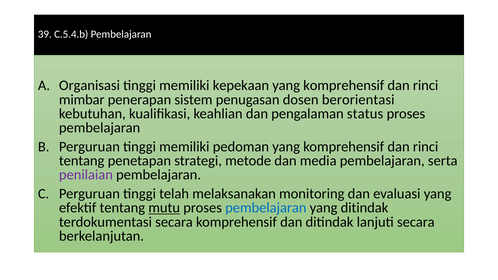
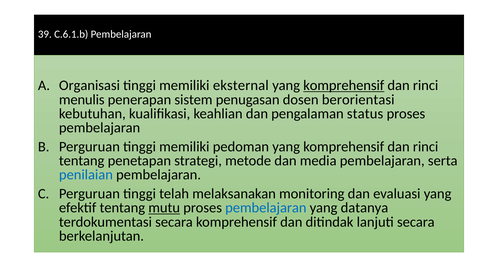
C.5.4.b: C.5.4.b -> C.6.1.b
kepekaan: kepekaan -> eksternal
komprehensif at (344, 85) underline: none -> present
mimbar: mimbar -> menulis
penilaian colour: purple -> blue
yang ditindak: ditindak -> datanya
